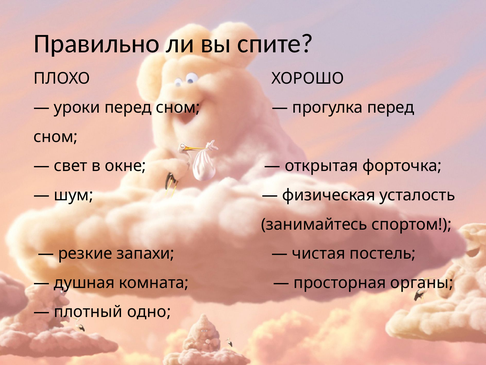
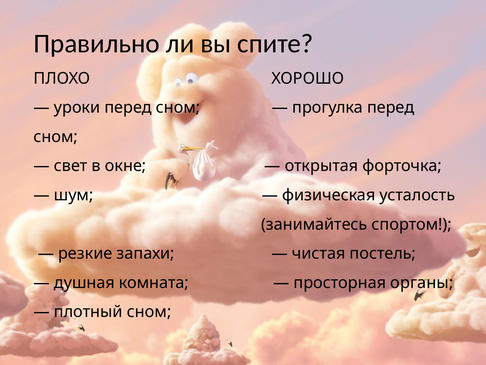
плотный одно: одно -> сном
